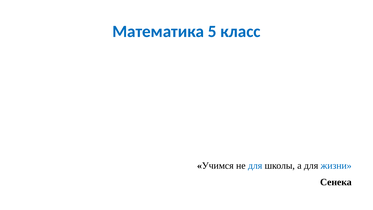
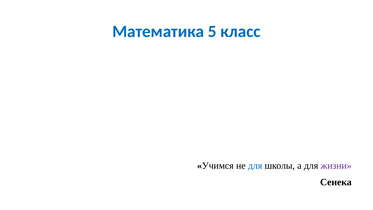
жизни colour: blue -> purple
